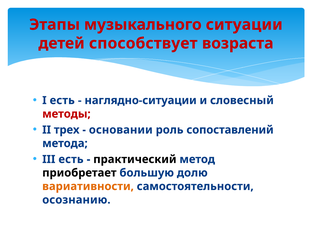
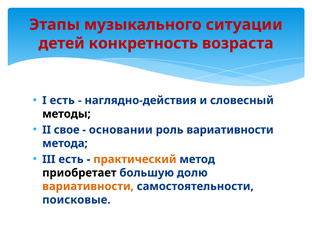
способствует: способствует -> конкретность
наглядно-ситуации: наглядно-ситуации -> наглядно-действия
методы colour: red -> black
трех: трех -> свое
роль сопоставлений: сопоставлений -> вариативности
практический colour: black -> orange
осознанию: осознанию -> поисковые
